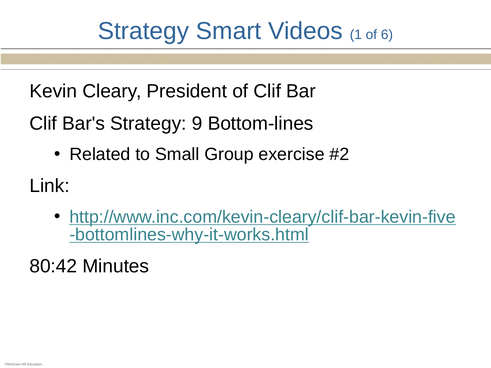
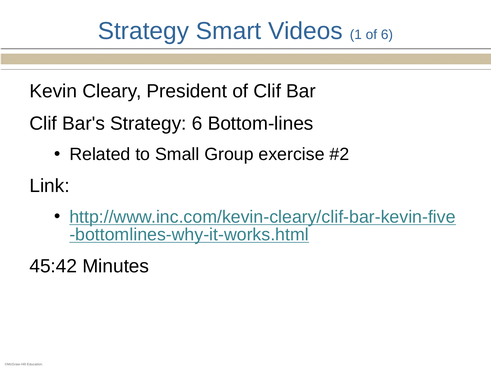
Strategy 9: 9 -> 6
80:42: 80:42 -> 45:42
